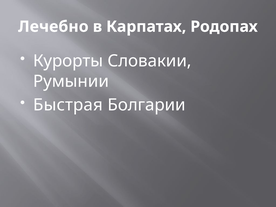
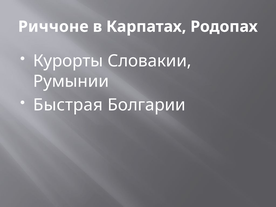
Лечебно: Лечебно -> Риччоне
